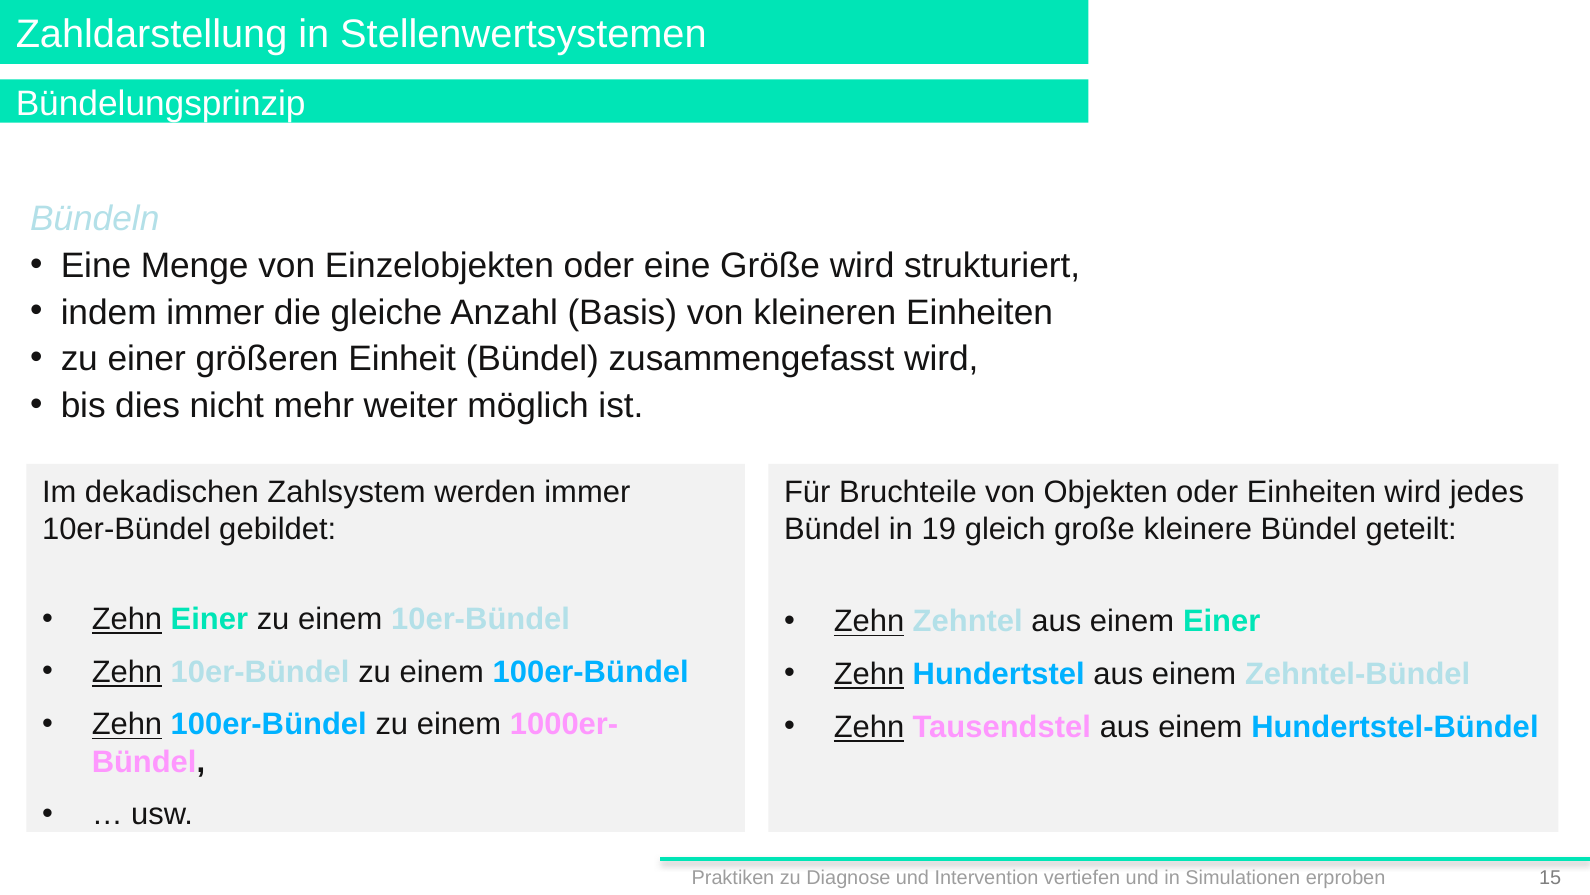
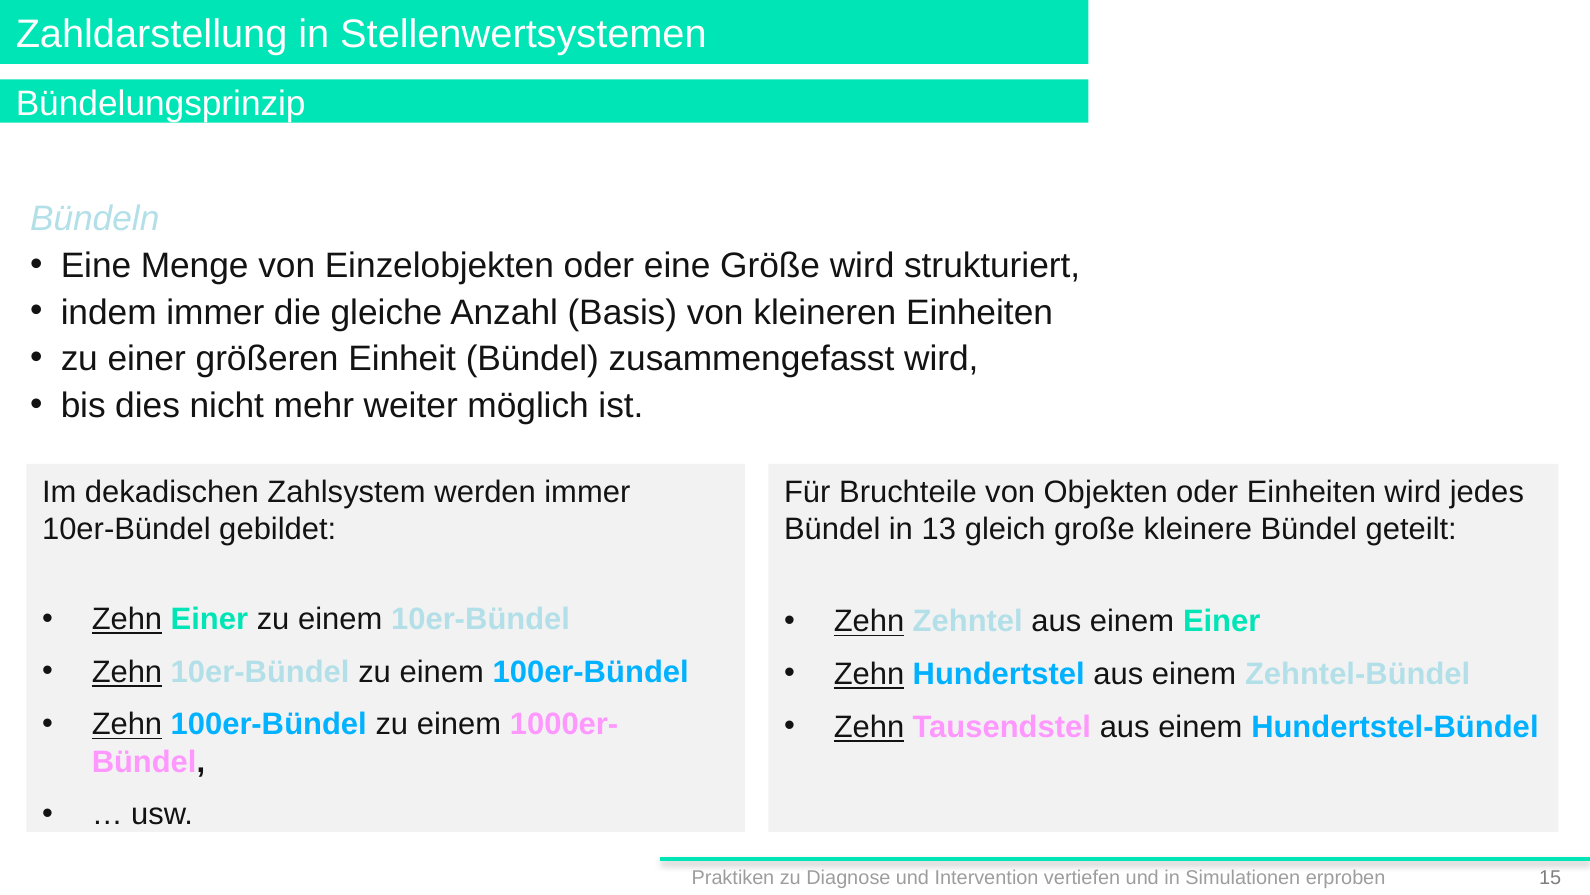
19: 19 -> 13
